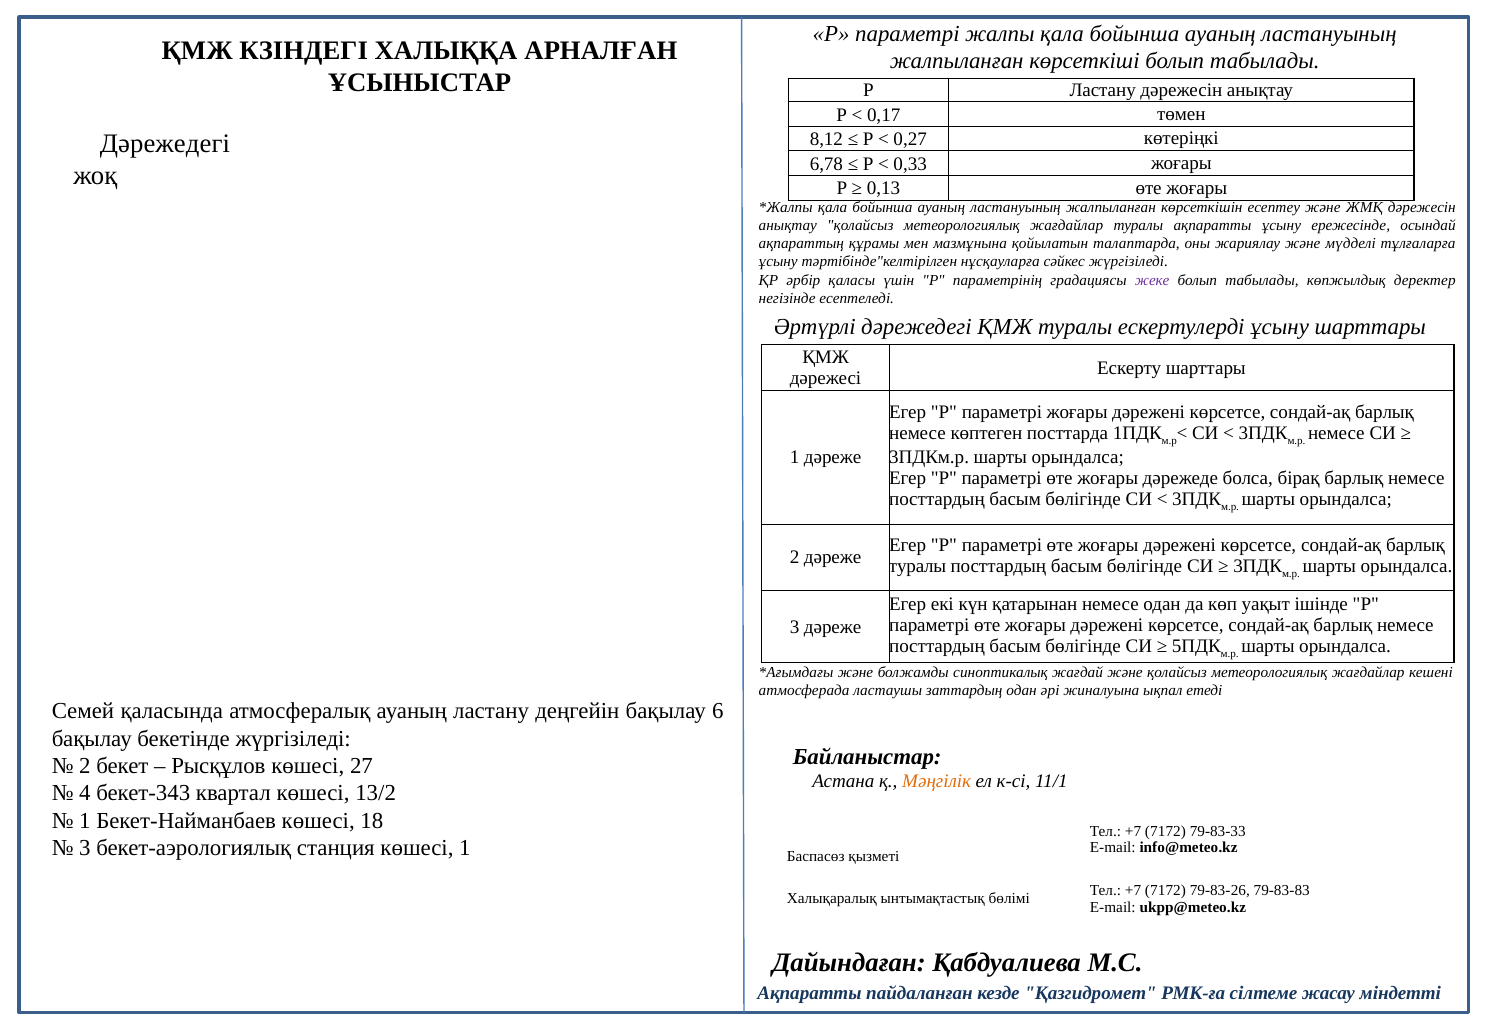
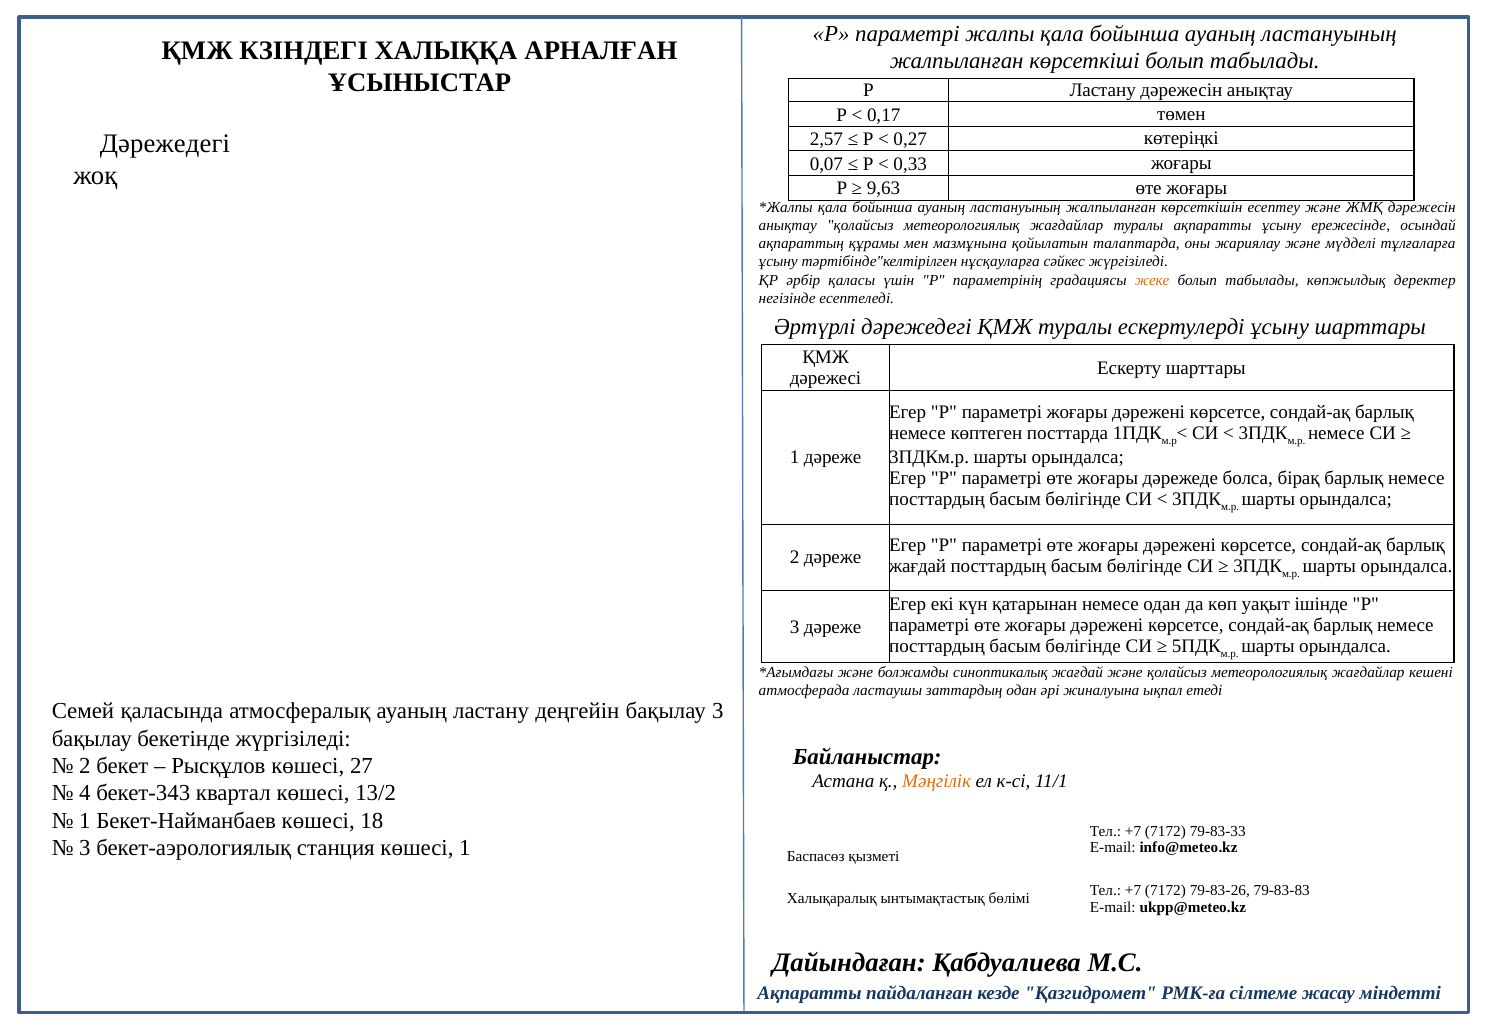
8,12: 8,12 -> 2,57
6,78: 6,78 -> 0,07
0,13: 0,13 -> 9,63
жеке colour: purple -> orange
туралы at (918, 566): туралы -> жағдай
бақылау 6: 6 -> 3
